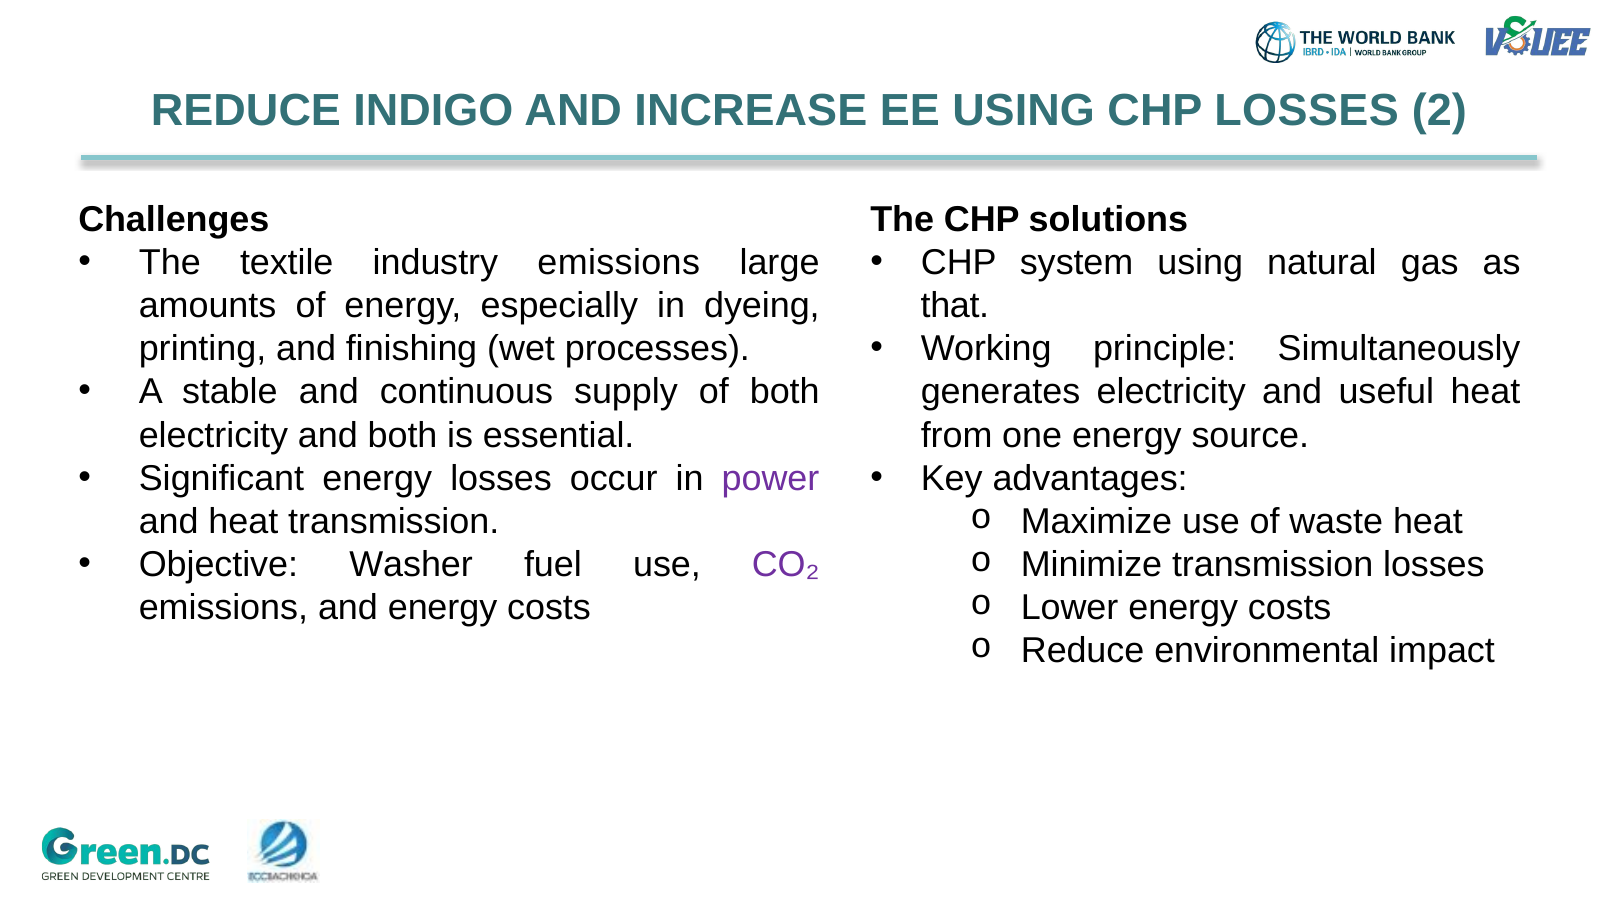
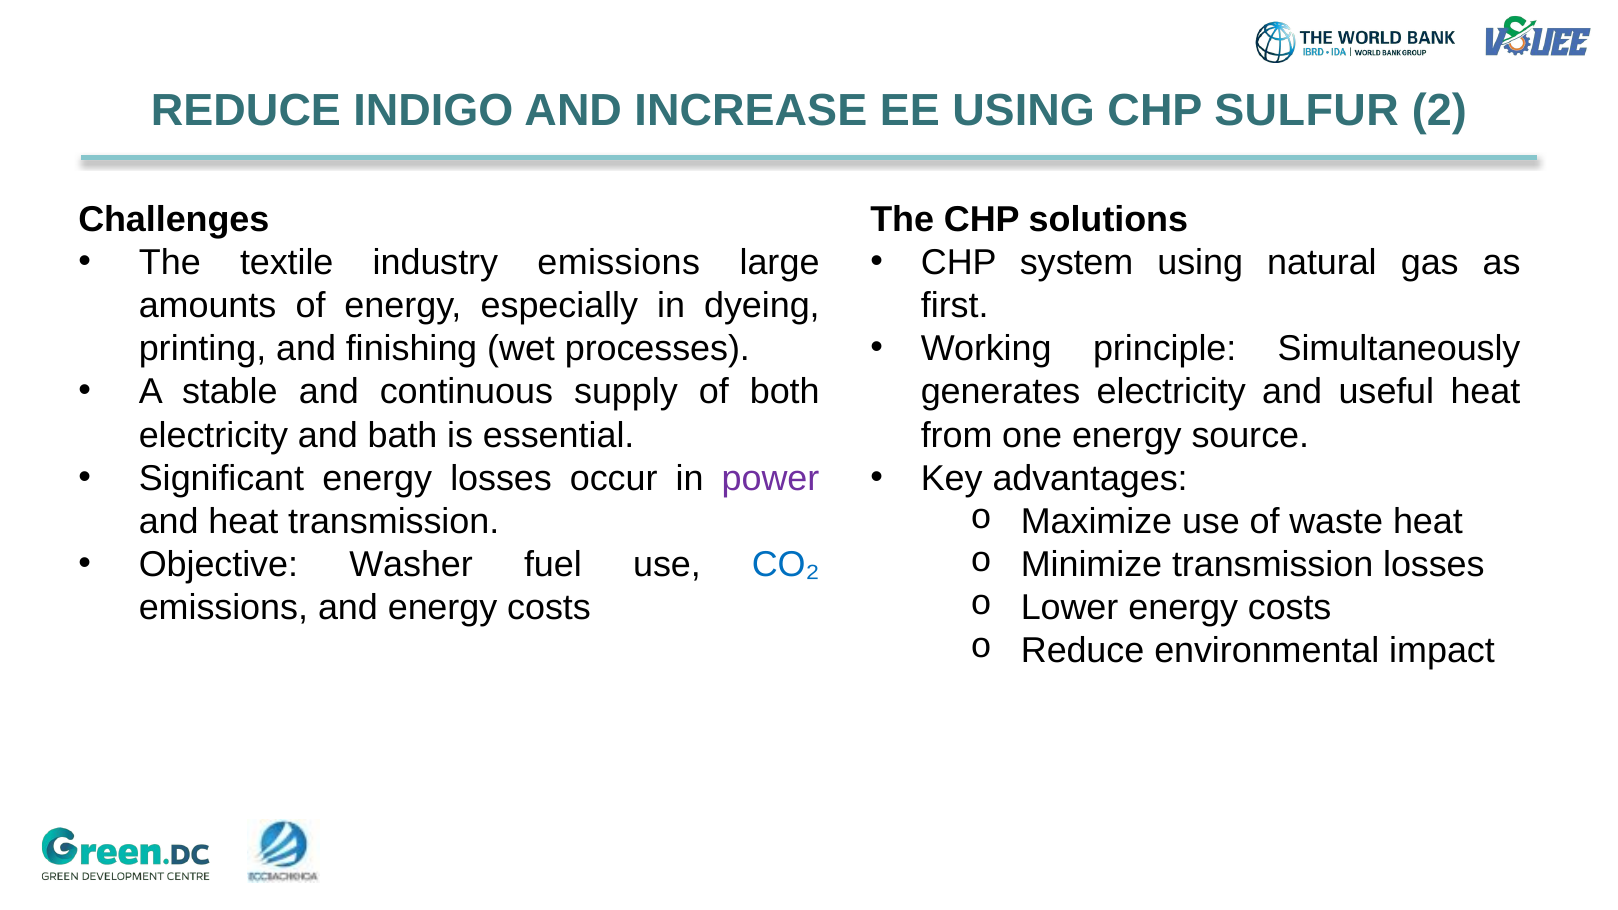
CHP LOSSES: LOSSES -> SULFUR
that: that -> first
and both: both -> bath
CO₂ colour: purple -> blue
